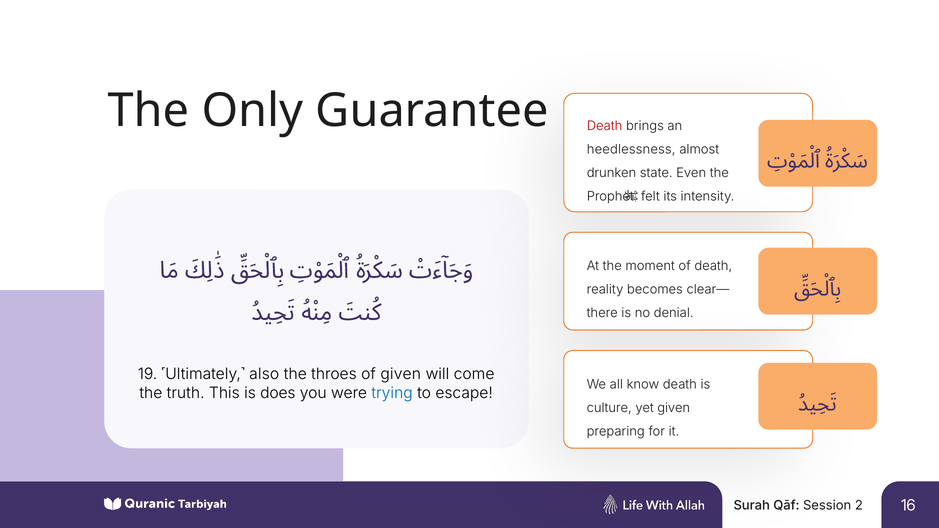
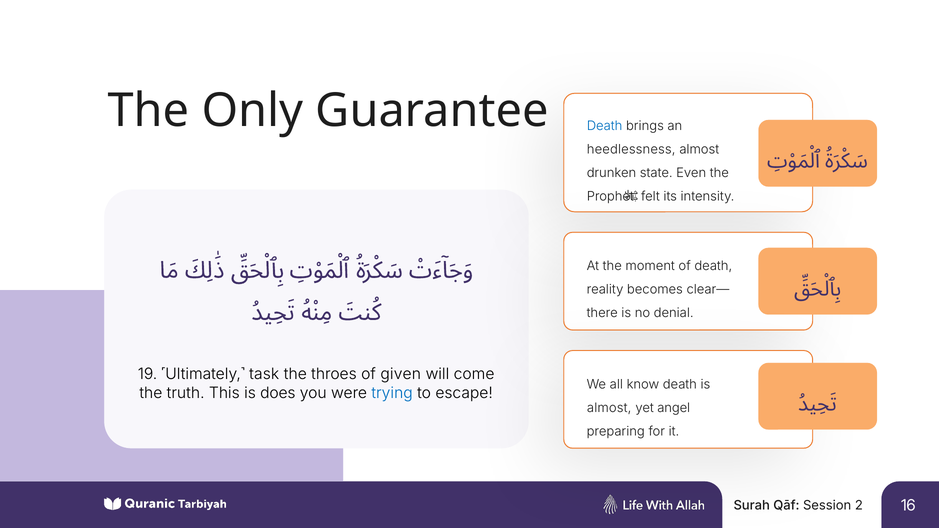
Death at (605, 126) colour: red -> blue
also: also -> task
culture at (609, 408): culture -> almost
yet given: given -> angel
